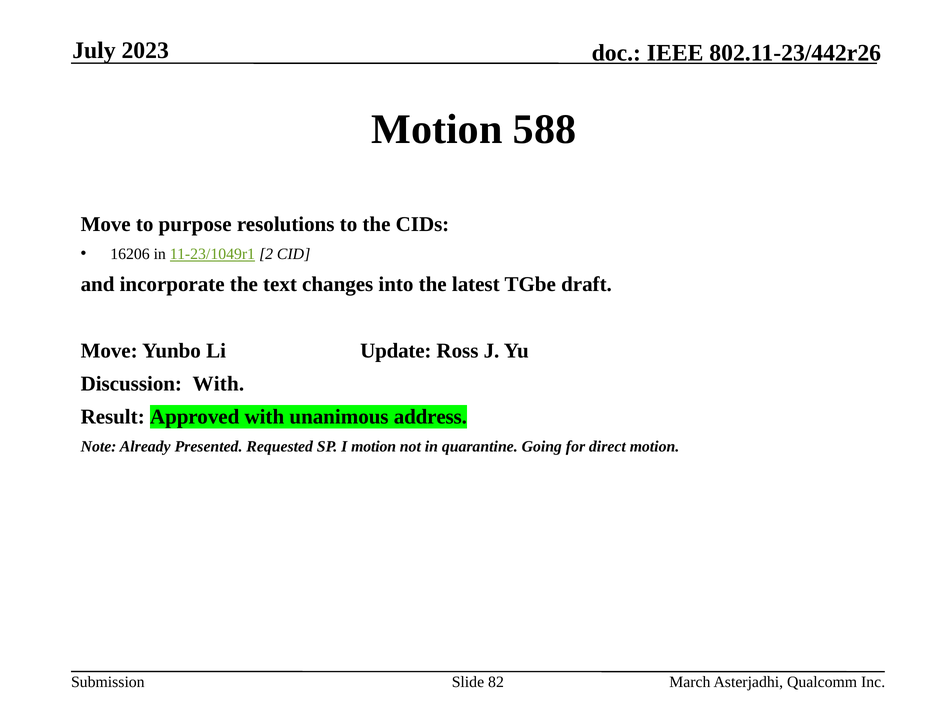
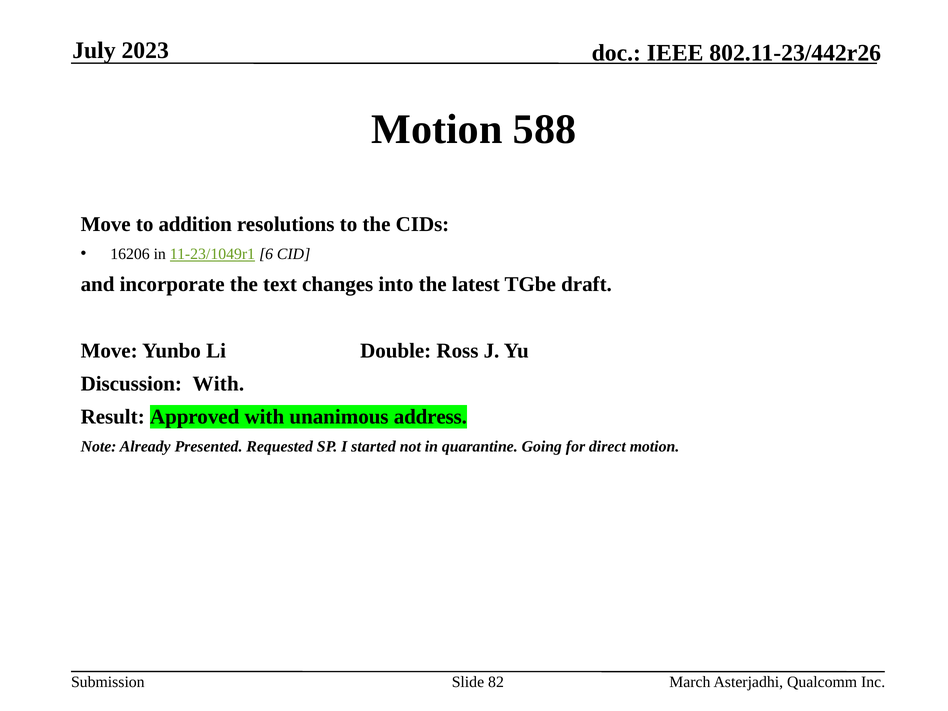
purpose: purpose -> addition
2: 2 -> 6
Update: Update -> Double
I motion: motion -> started
